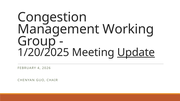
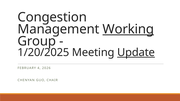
Working underline: none -> present
